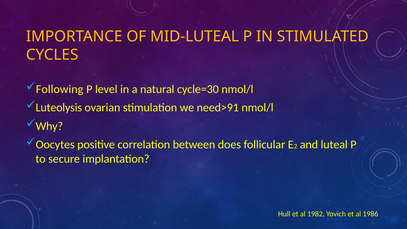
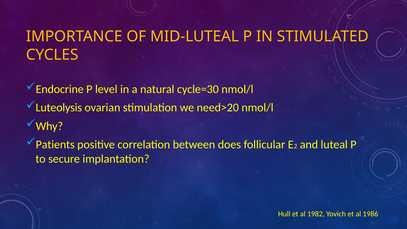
Following: Following -> Endocrine
need>91: need>91 -> need>20
Oocytes: Oocytes -> Patients
